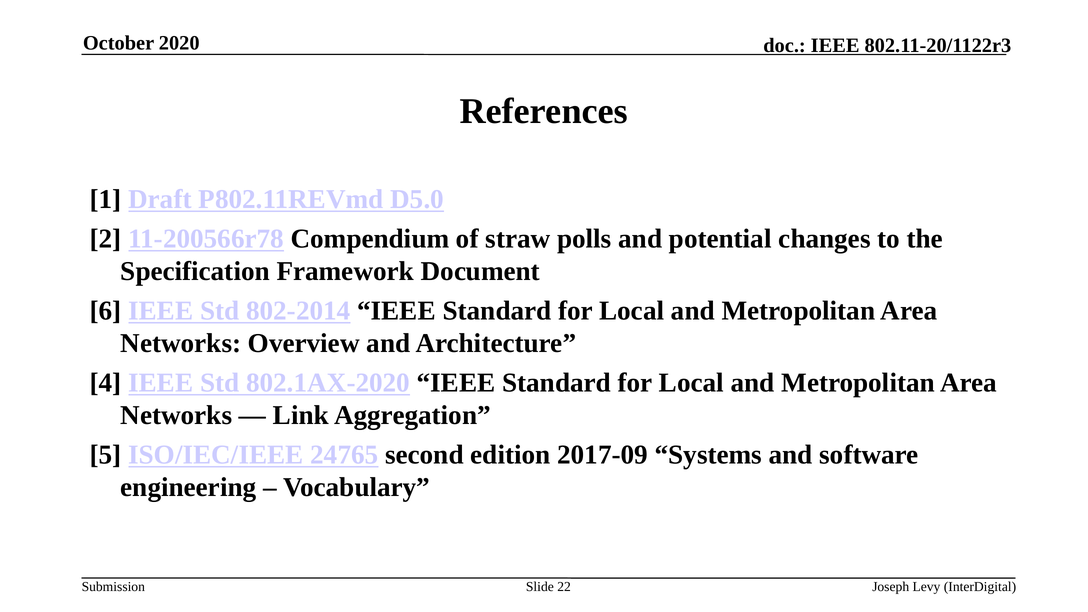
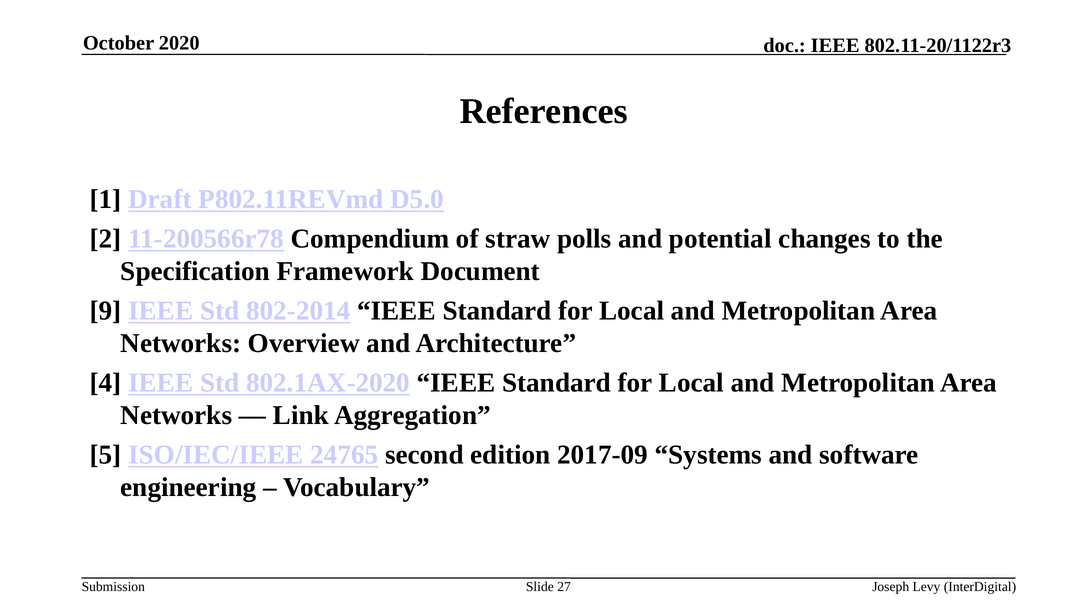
6: 6 -> 9
22: 22 -> 27
